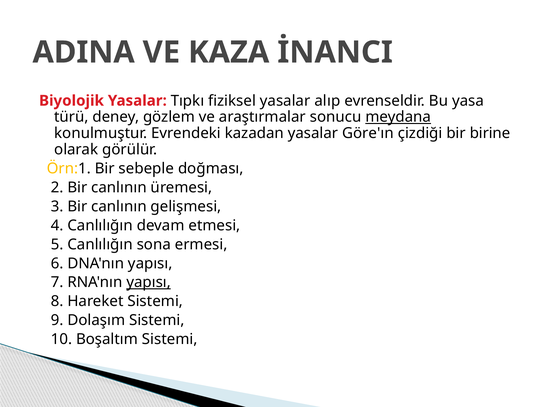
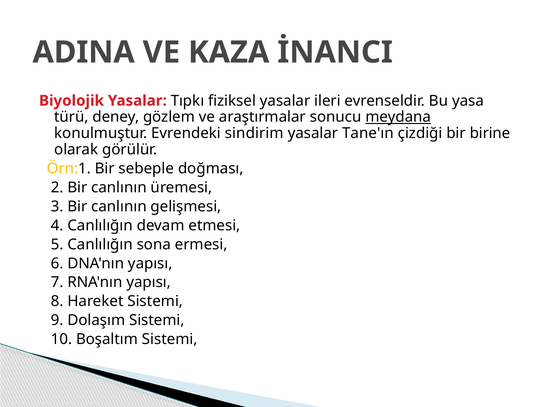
alıp: alıp -> ileri
kazadan: kazadan -> sindirim
Göre'ın: Göre'ın -> Tane'ın
yapısı at (149, 283) underline: present -> none
